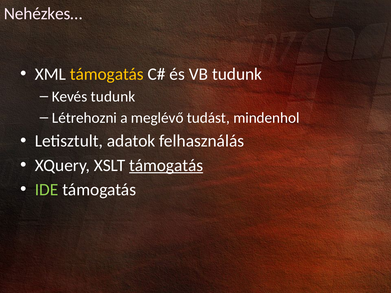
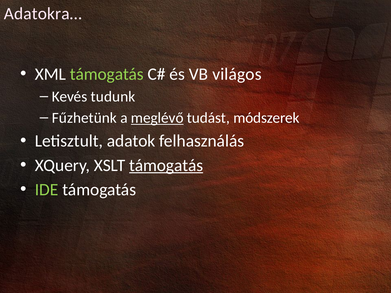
Nehézkes…: Nehézkes… -> Adatokra…
támogatás at (107, 74) colour: yellow -> light green
VB tudunk: tudunk -> világos
Létrehozni: Létrehozni -> Fűzhetünk
meglévő underline: none -> present
mindenhol: mindenhol -> módszerek
